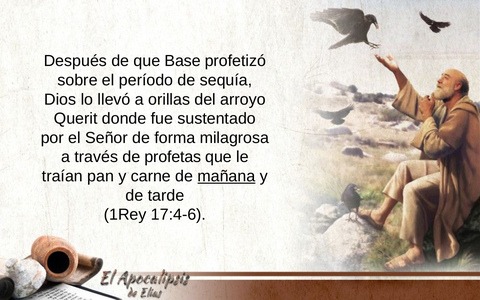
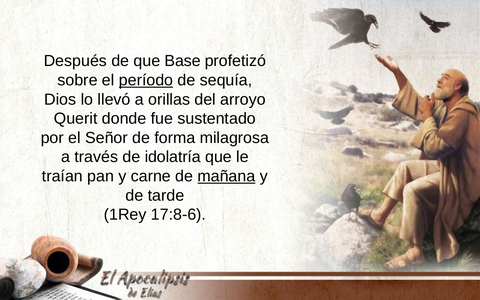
período underline: none -> present
profetas: profetas -> idolatría
17:4-6: 17:4-6 -> 17:8-6
